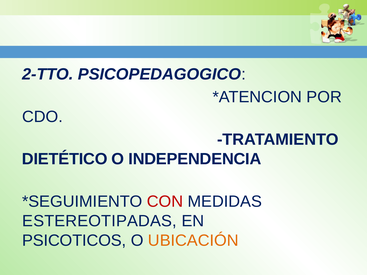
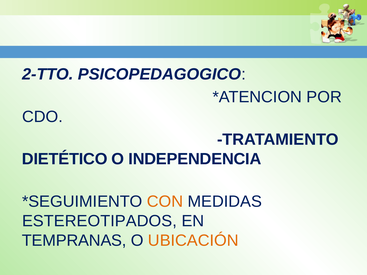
CON colour: red -> orange
ESTEREOTIPADAS: ESTEREOTIPADAS -> ESTEREOTIPADOS
PSICOTICOS: PSICOTICOS -> TEMPRANAS
